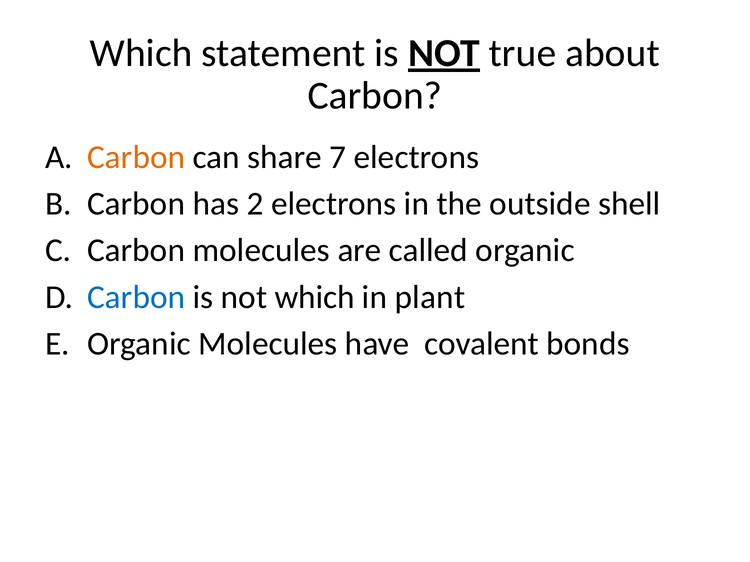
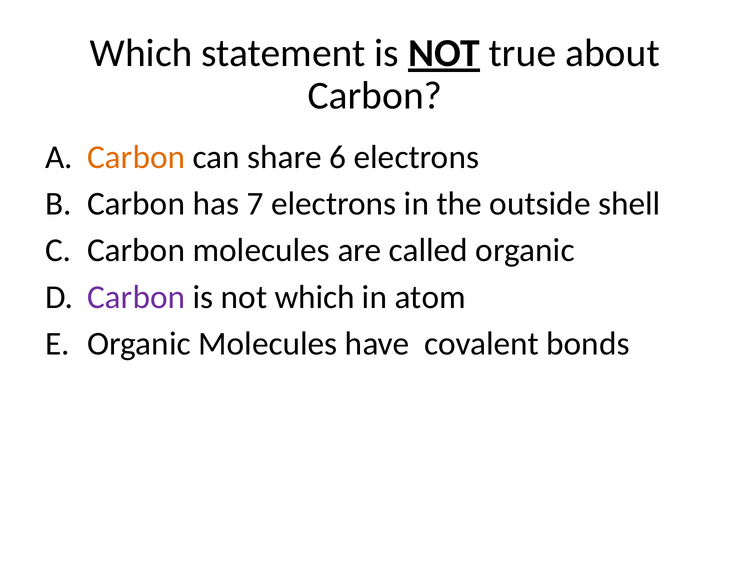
7: 7 -> 6
2: 2 -> 7
Carbon at (136, 297) colour: blue -> purple
plant: plant -> atom
